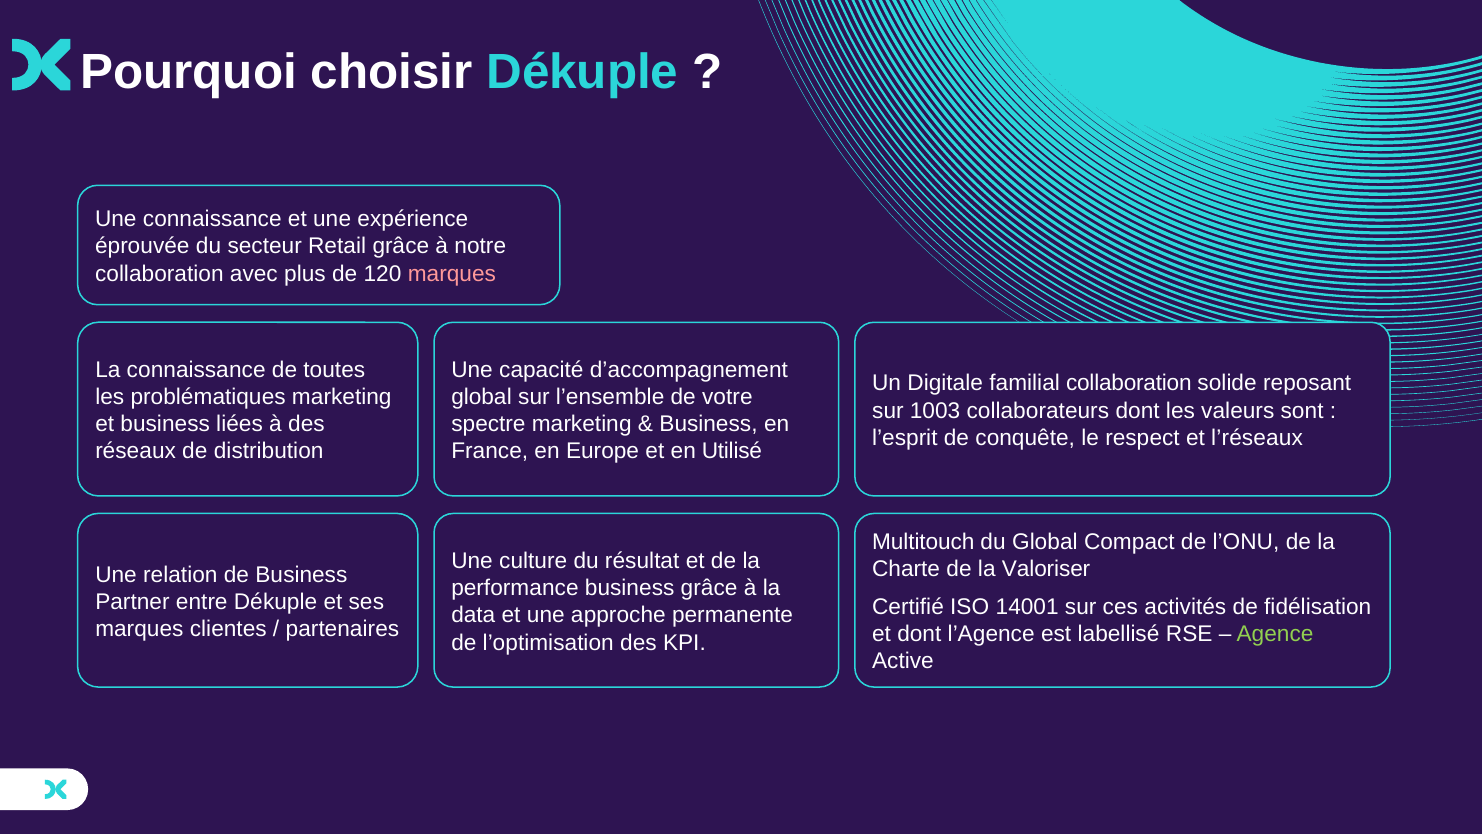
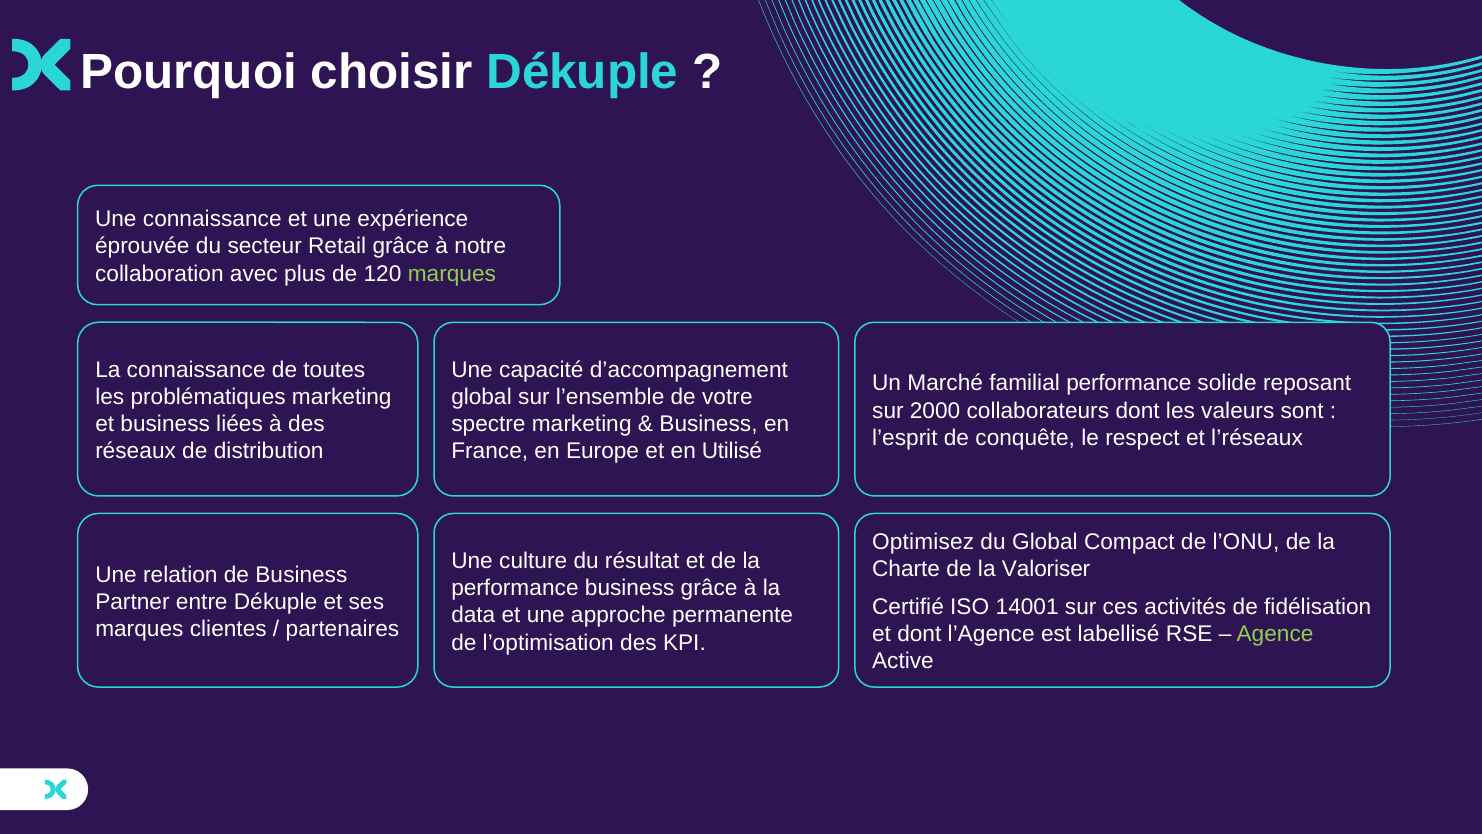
marques at (452, 274) colour: pink -> light green
Digitale: Digitale -> Marché
familial collaboration: collaboration -> performance
1003: 1003 -> 2000
Multitouch: Multitouch -> Optimisez
